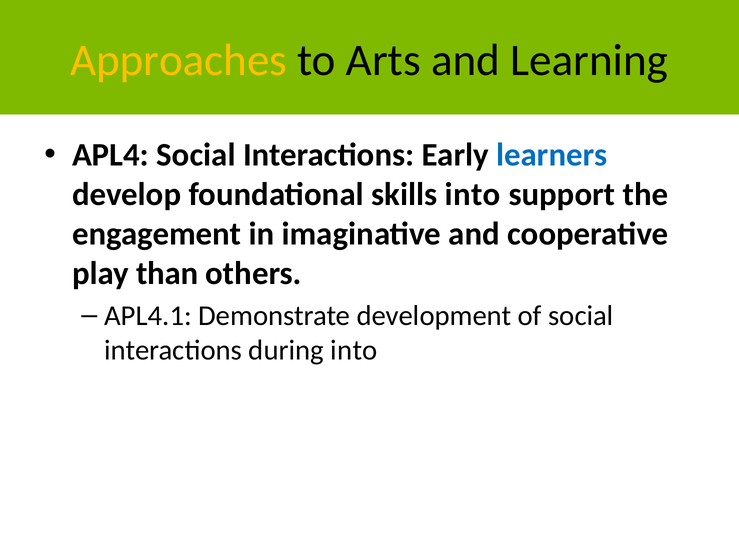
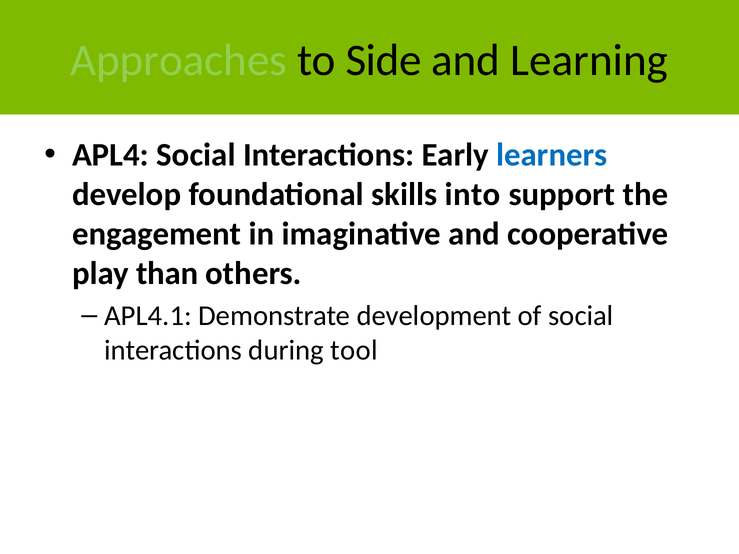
Approaches colour: yellow -> light green
Arts: Arts -> Side
during into: into -> tool
